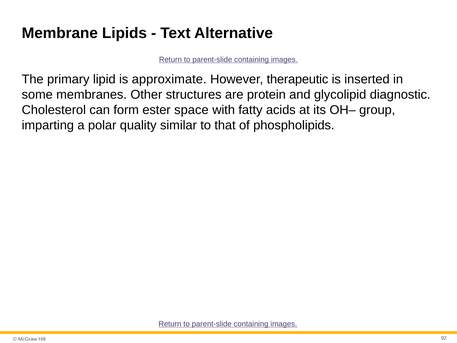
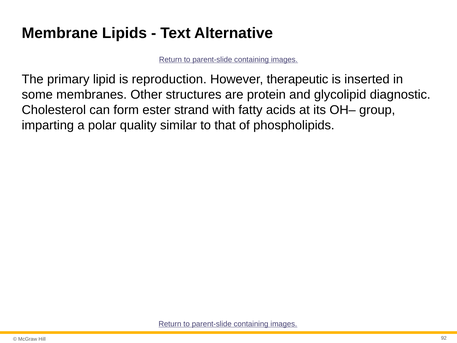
approximate: approximate -> reproduction
space: space -> strand
